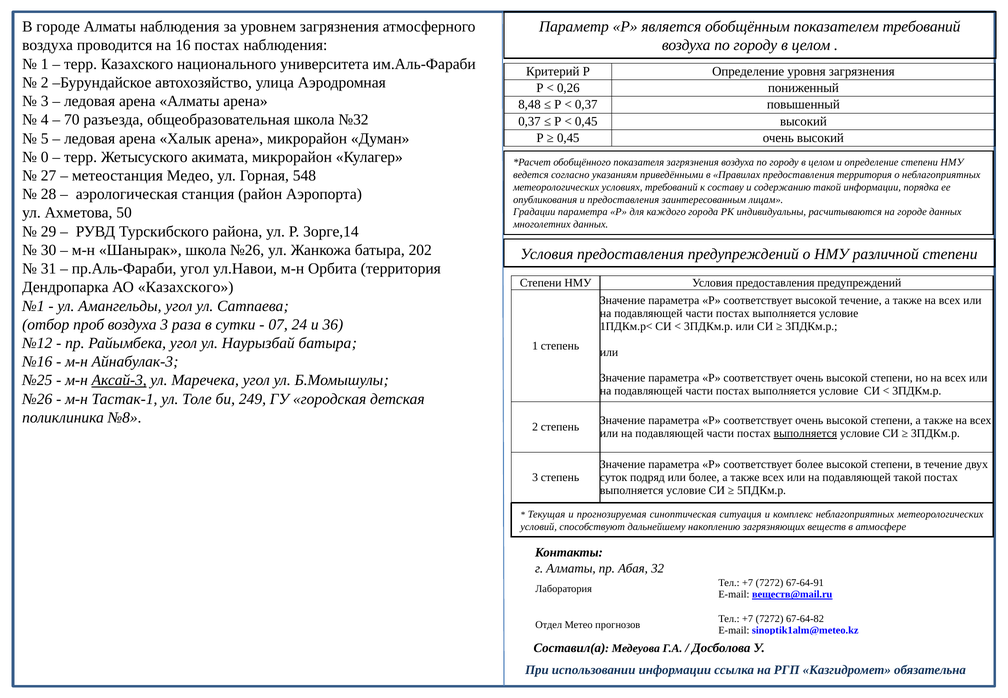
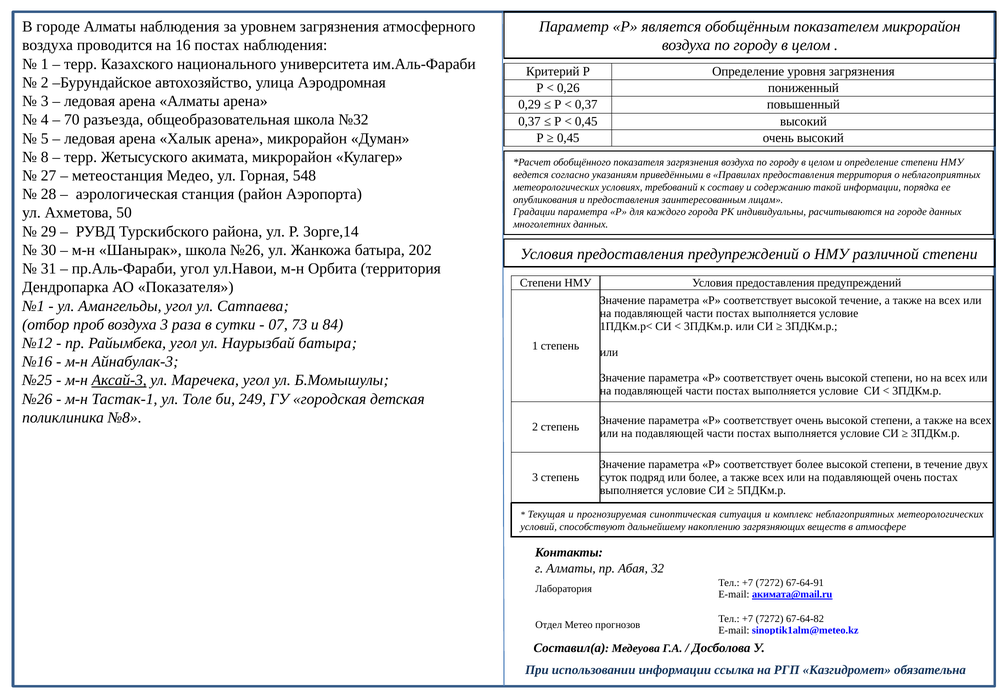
показателем требований: требований -> микрорайон
8,48: 8,48 -> 0,29
0: 0 -> 8
АО Казахского: Казахского -> Показателя
24: 24 -> 73
36: 36 -> 84
выполняется at (805, 433) underline: present -> none
подавляющей такой: такой -> очень
веществ@mail.ru: веществ@mail.ru -> акимата@mail.ru
